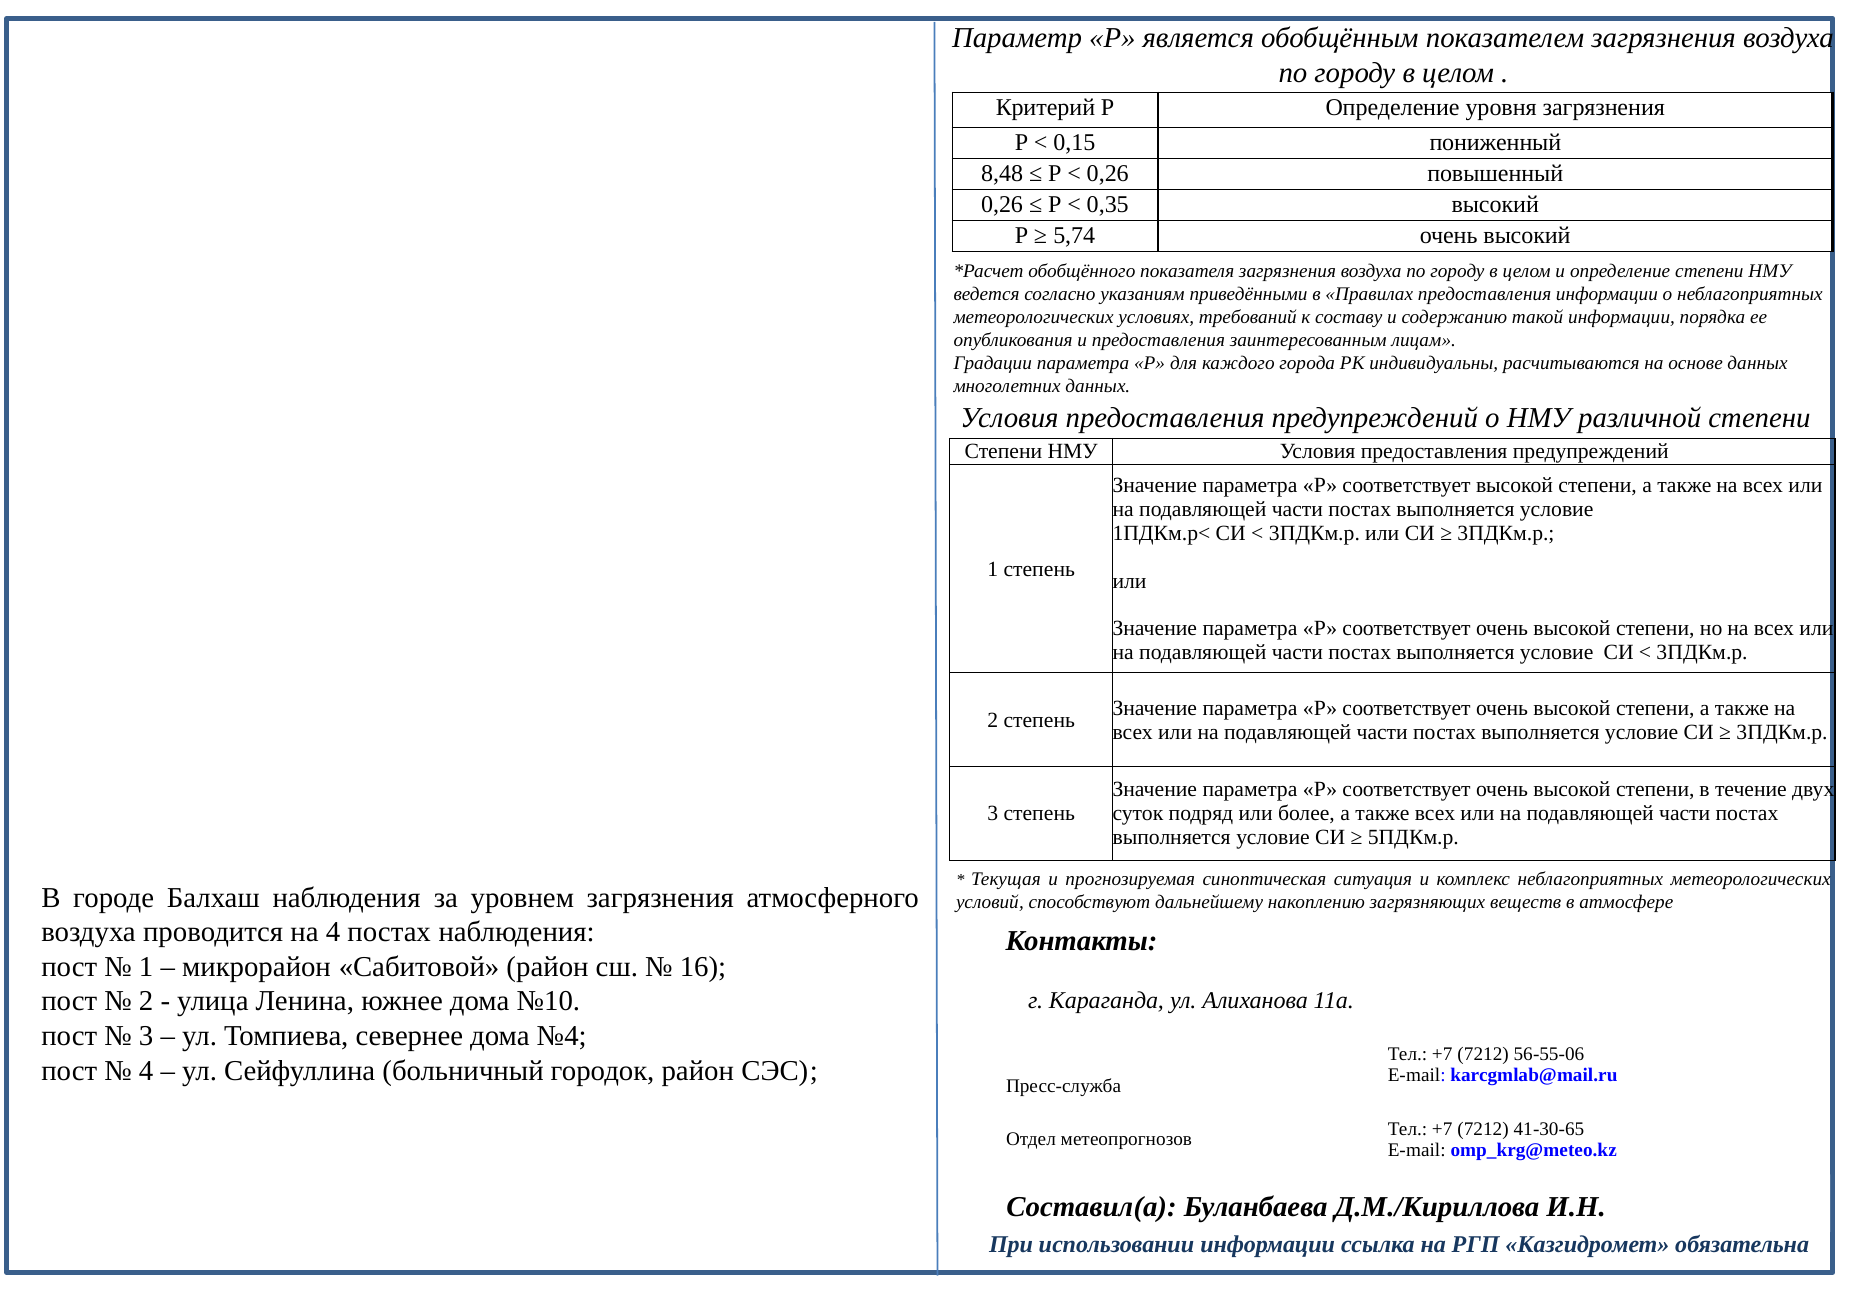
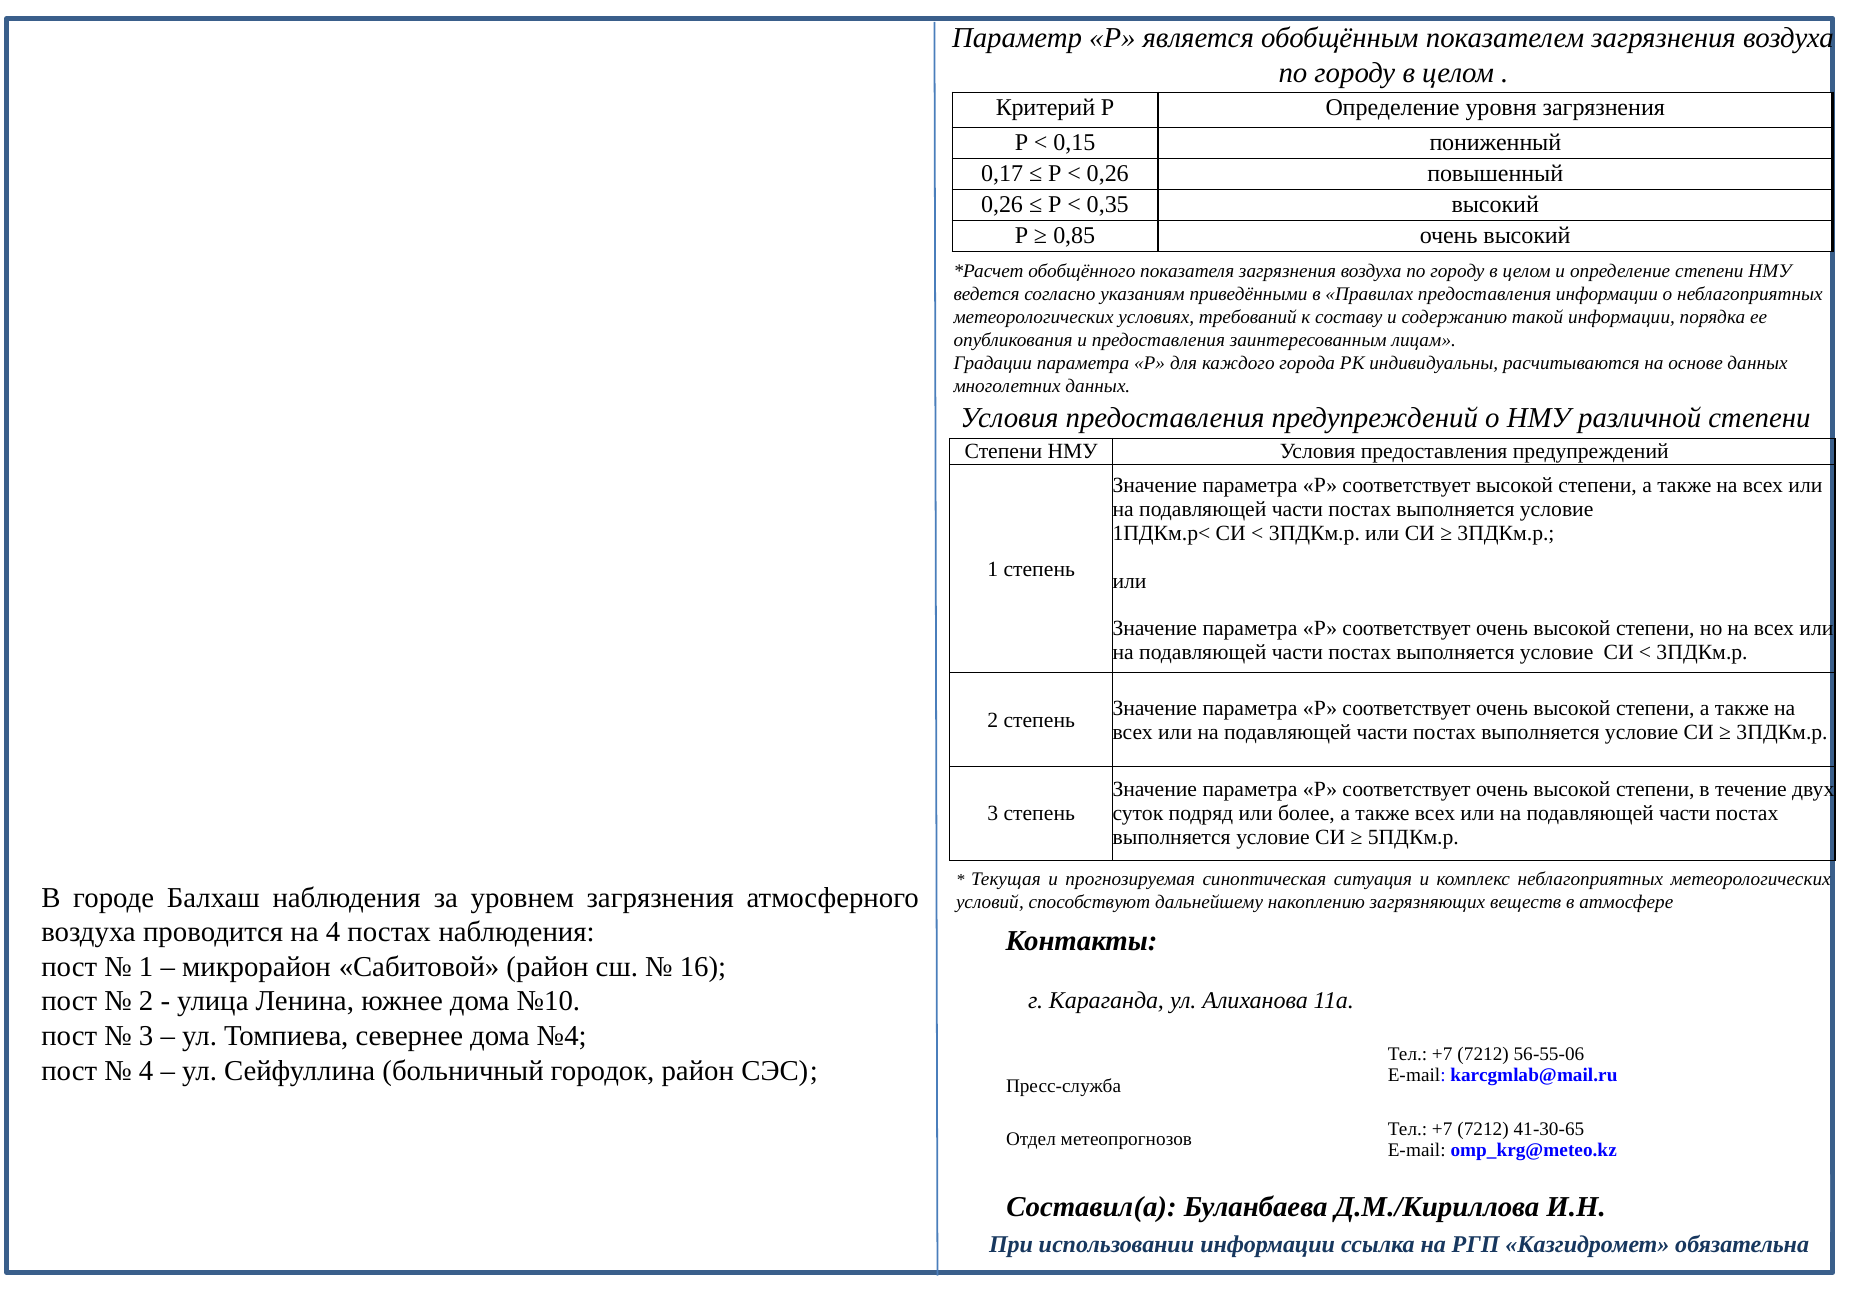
8,48: 8,48 -> 0,17
5,74: 5,74 -> 0,85
